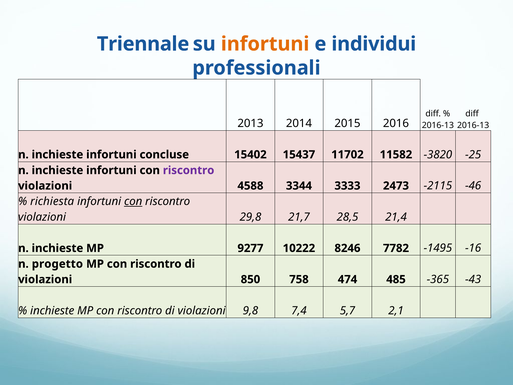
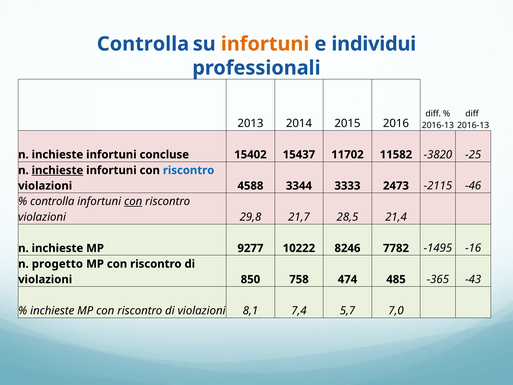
Triennale at (143, 44): Triennale -> Controlla
inchieste at (57, 170) underline: none -> present
riscontro at (189, 170) colour: purple -> blue
richiesta at (52, 201): richiesta -> controlla
9,8: 9,8 -> 8,1
2,1: 2,1 -> 7,0
